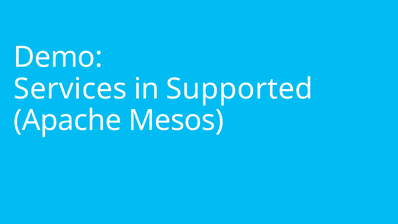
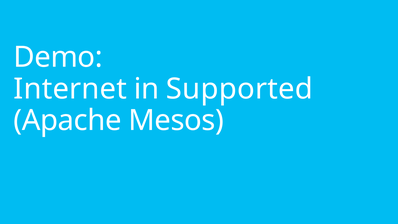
Services: Services -> Internet
